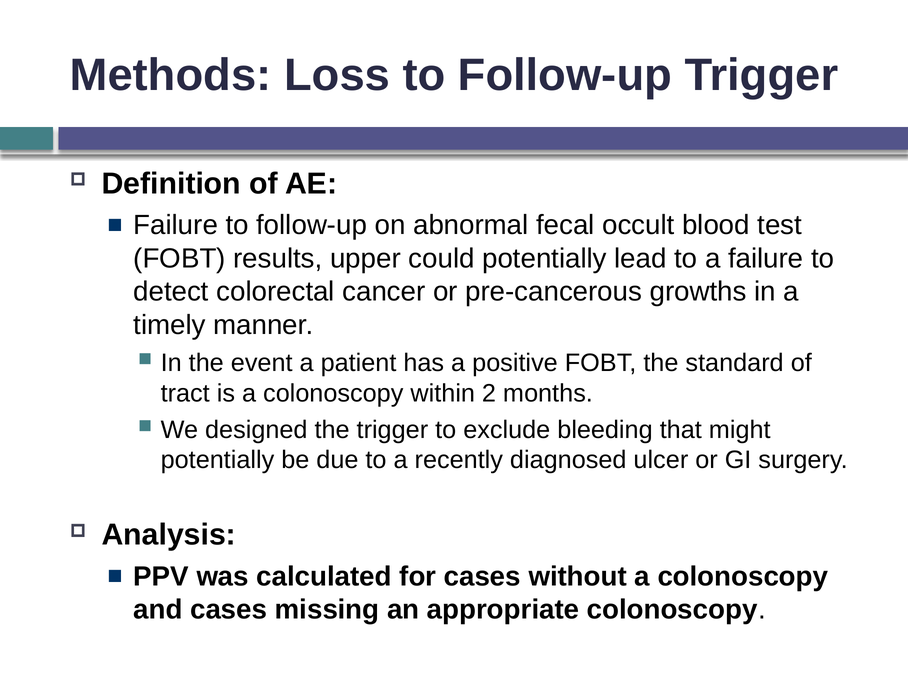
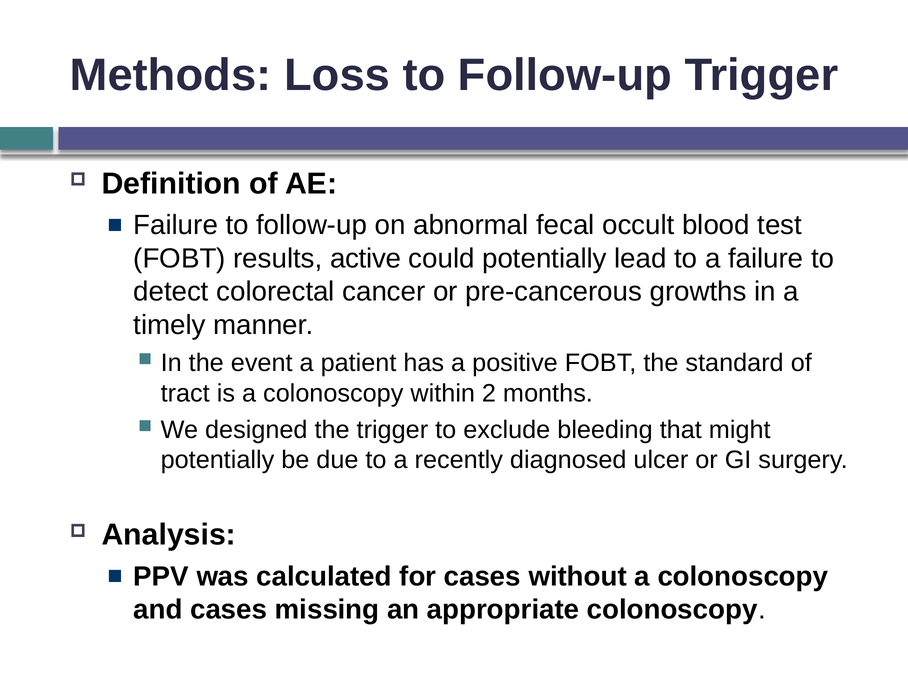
upper: upper -> active
